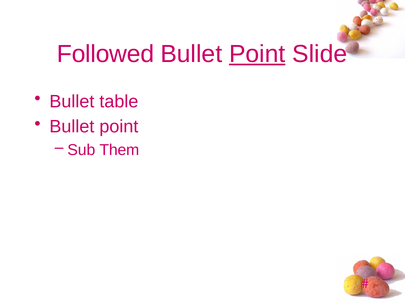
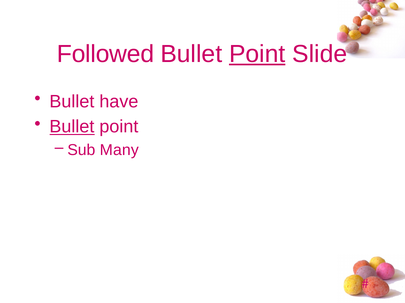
table: table -> have
Bullet at (72, 127) underline: none -> present
Them: Them -> Many
